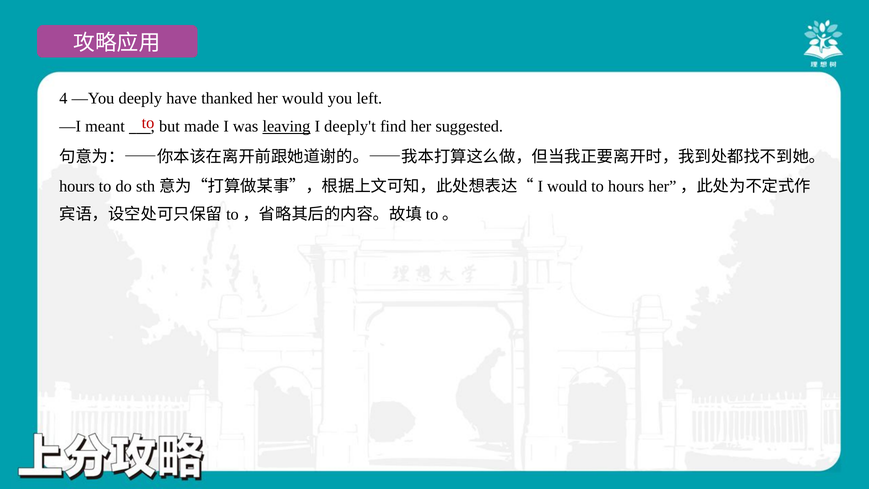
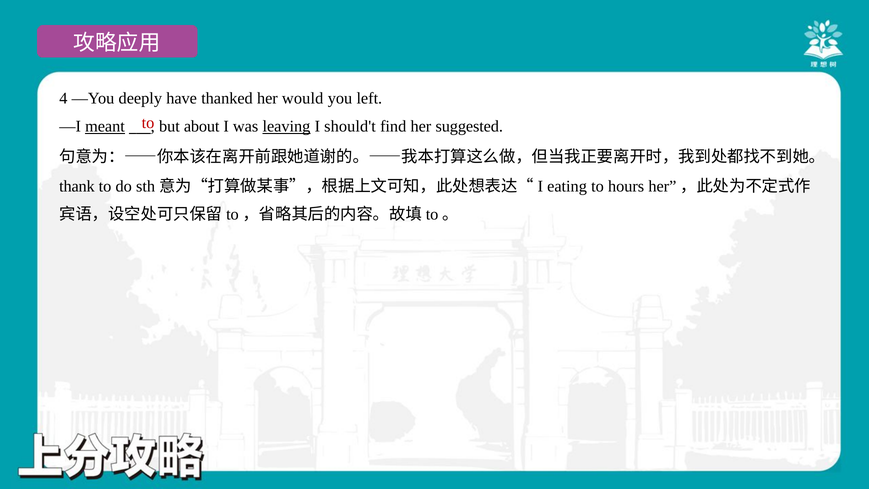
meant underline: none -> present
made: made -> about
deeply't: deeply't -> should't
hours at (77, 186): hours -> thank
would at (567, 186): would -> eating
